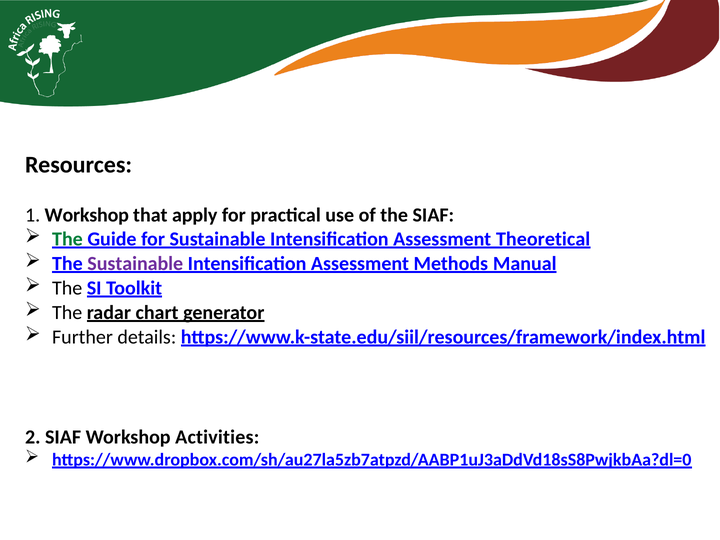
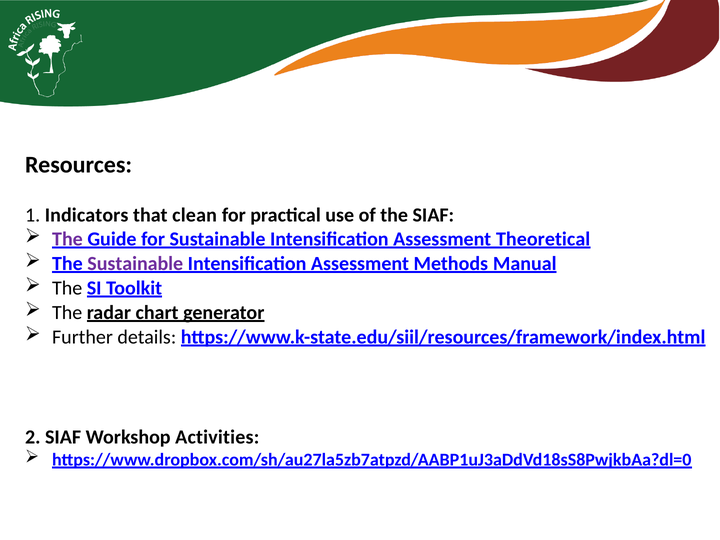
1 Workshop: Workshop -> Indicators
apply: apply -> clean
The at (67, 239) colour: green -> purple
